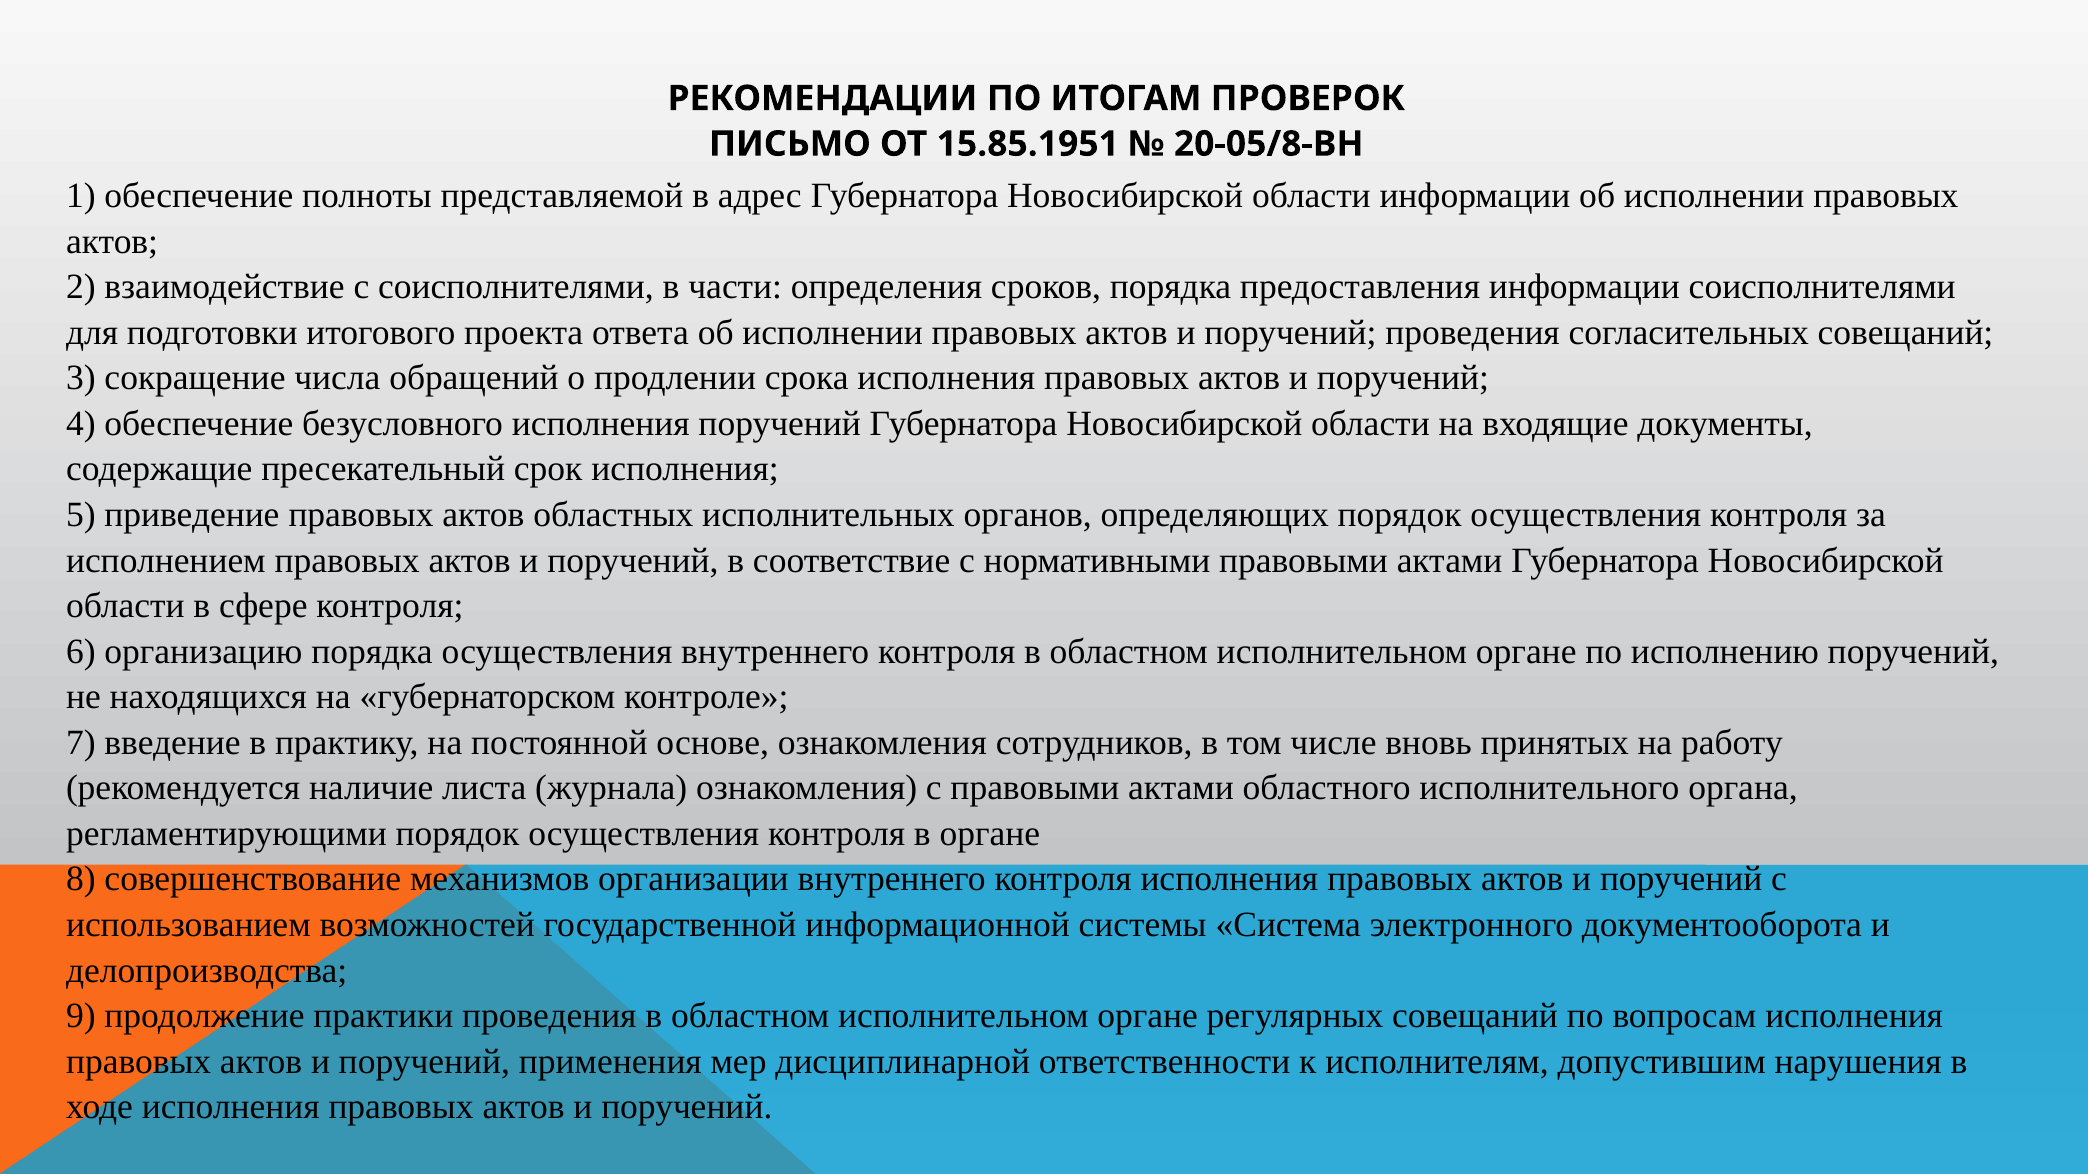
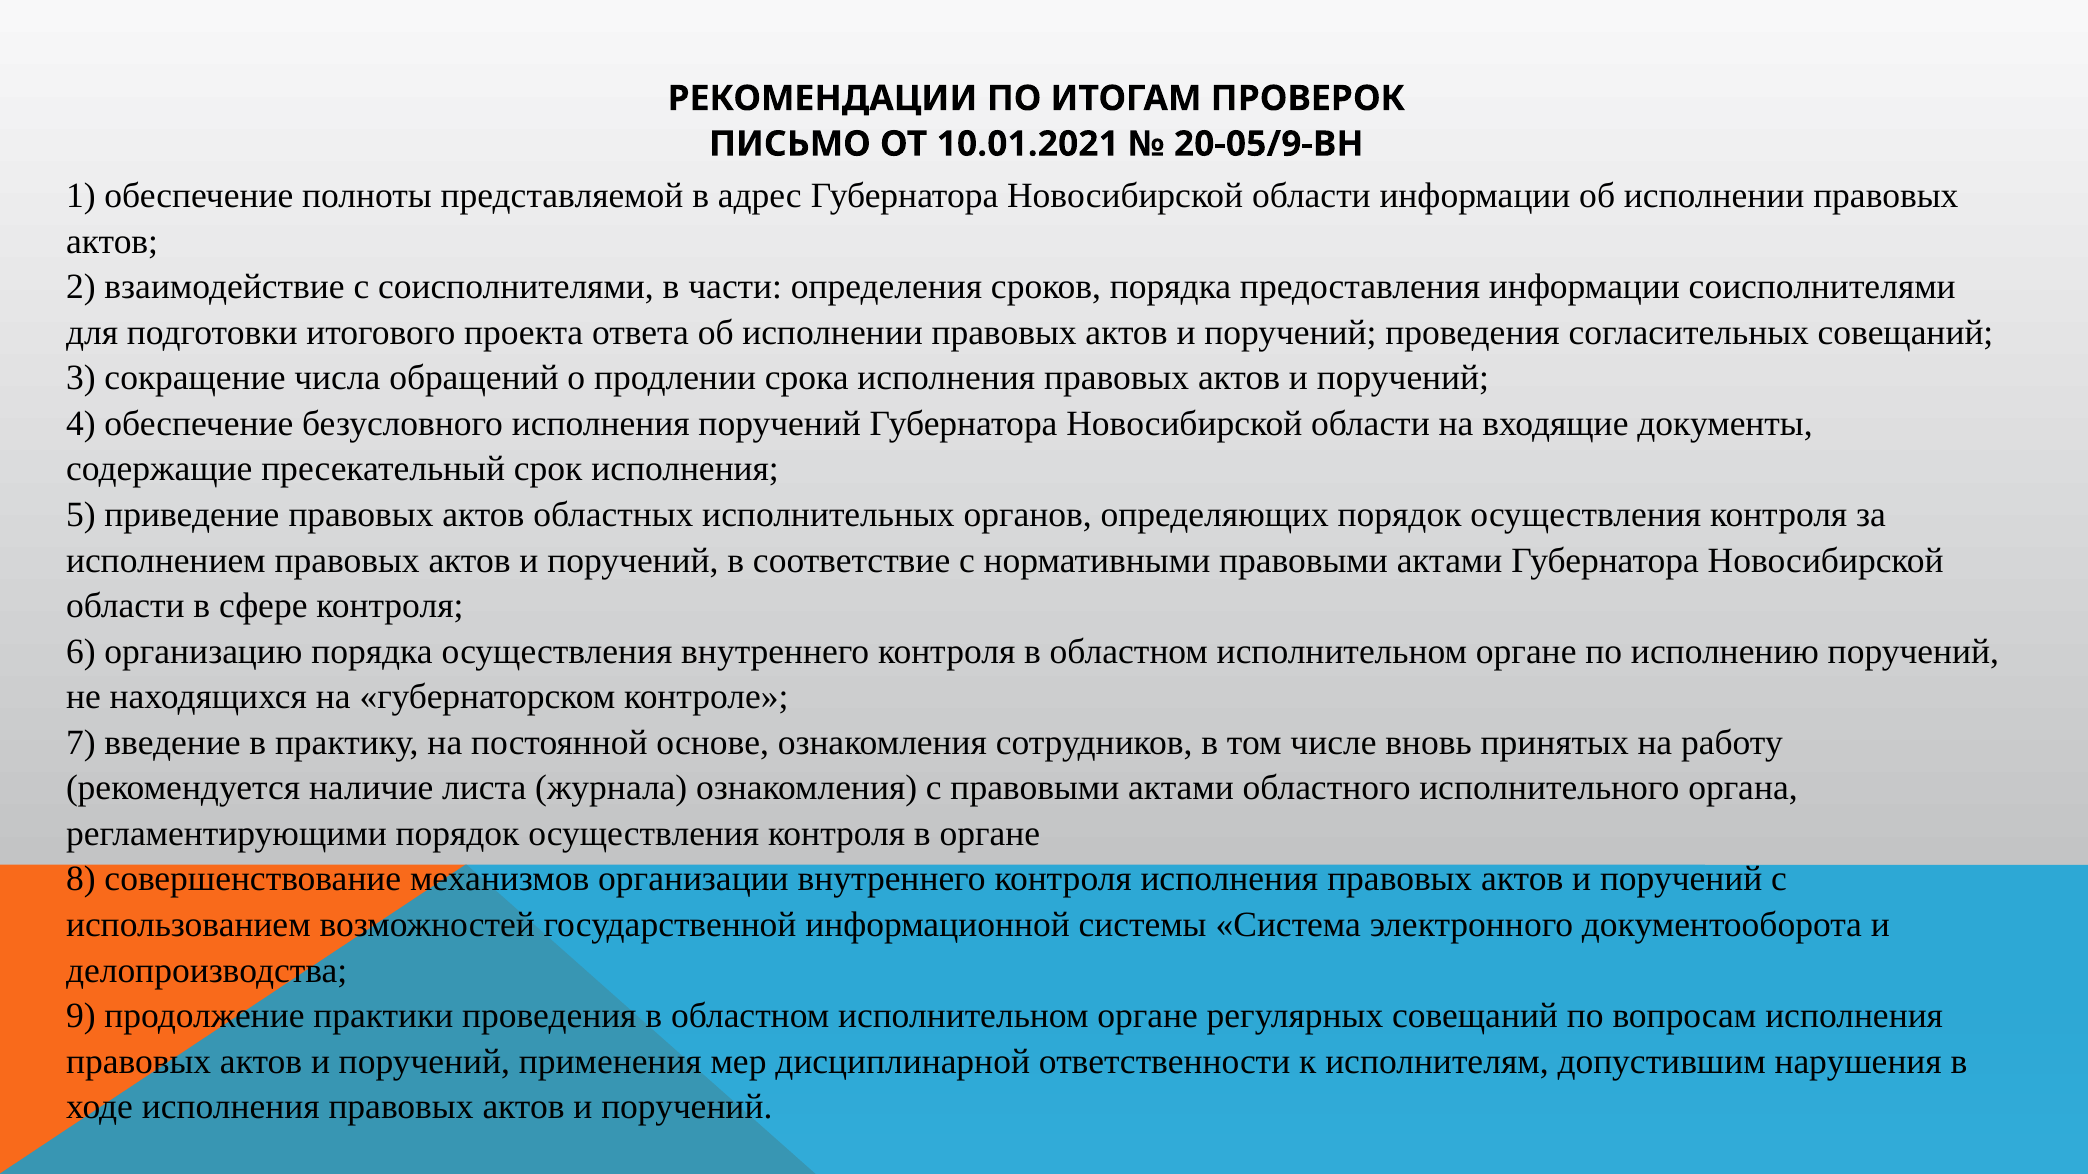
15.85.1951: 15.85.1951 -> 10.01.2021
20-05/8-ВН: 20-05/8-ВН -> 20-05/9-ВН
